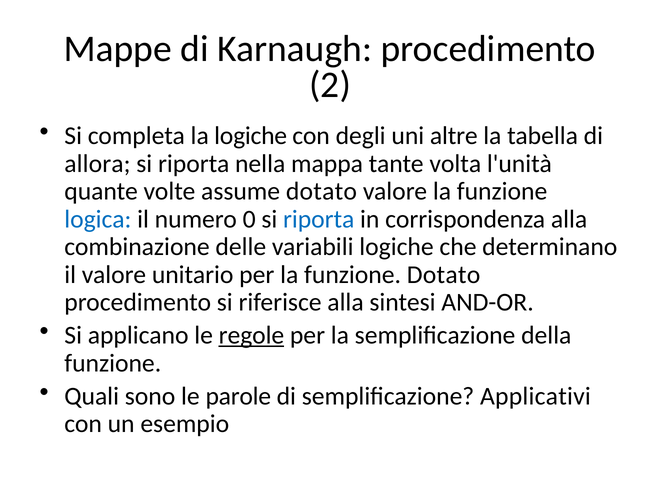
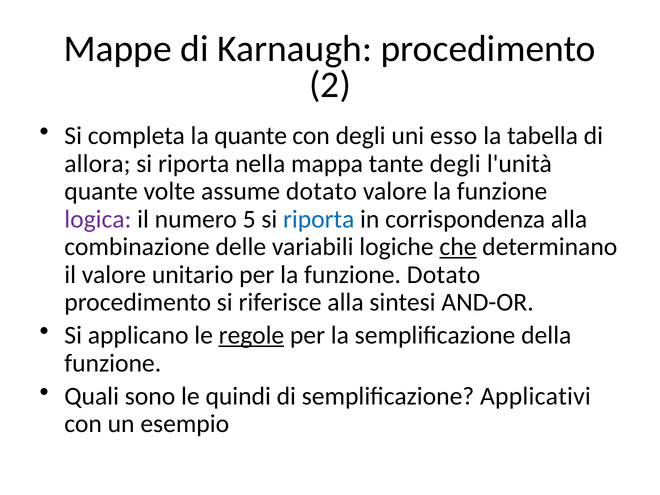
la logiche: logiche -> quante
altre: altre -> esso
tante volta: volta -> degli
logica colour: blue -> purple
0: 0 -> 5
che underline: none -> present
parole: parole -> quindi
